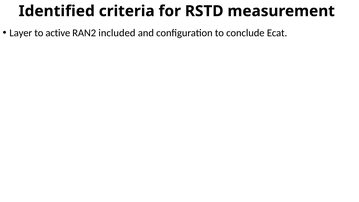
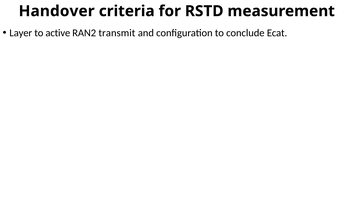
Identified: Identified -> Handover
included: included -> transmit
